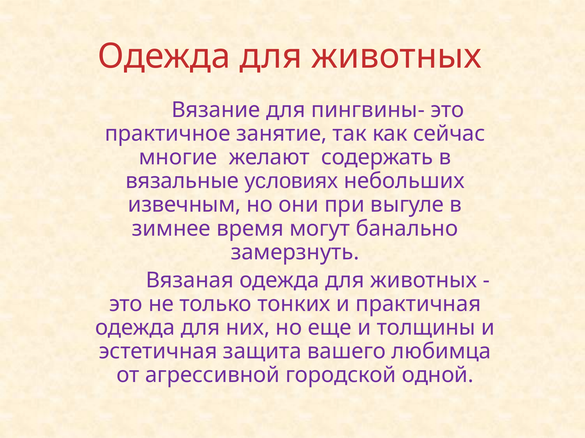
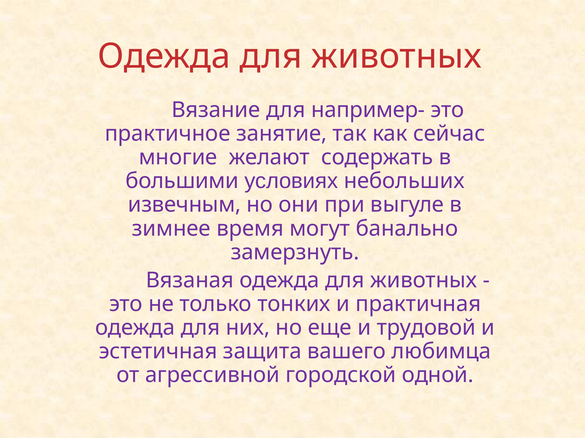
пингвины-: пингвины- -> например-
вязальные: вязальные -> большими
толщины: толщины -> трудовой
